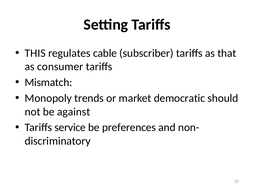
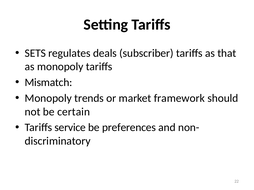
THIS: THIS -> SETS
cable: cable -> deals
as consumer: consumer -> monopoly
democratic: democratic -> framework
against: against -> certain
